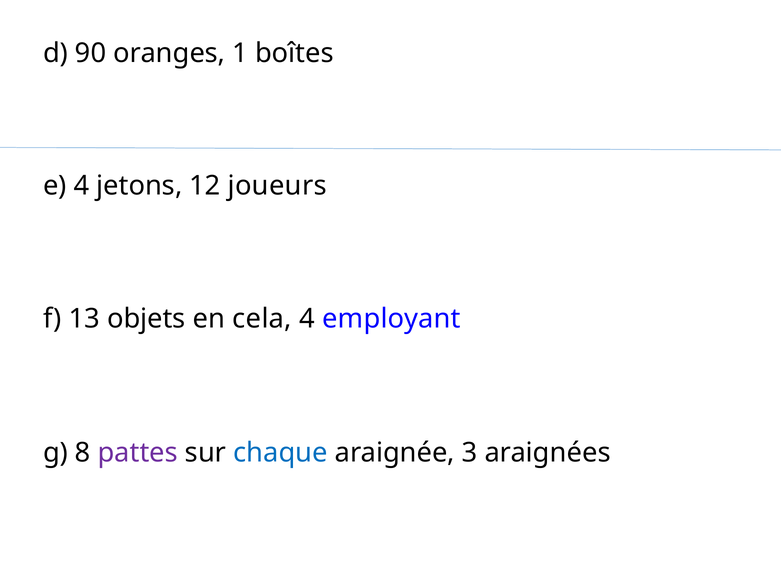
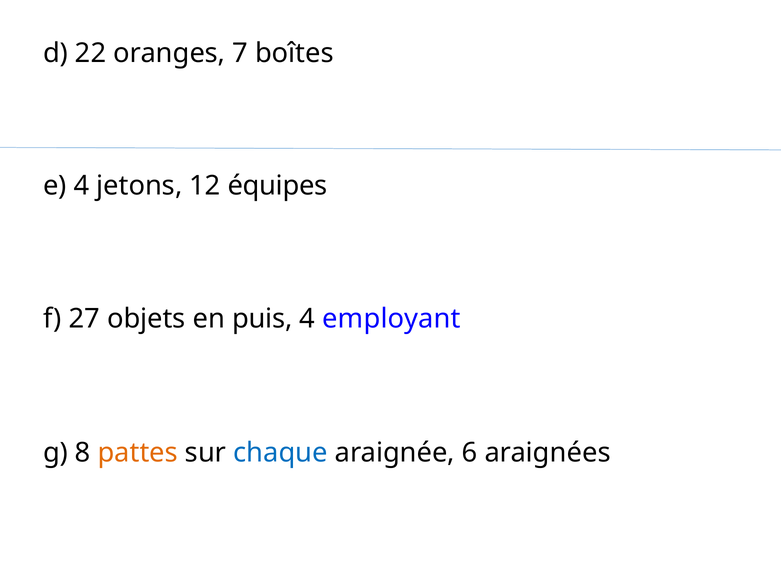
90: 90 -> 22
1: 1 -> 7
joueurs: joueurs -> équipes
13: 13 -> 27
cela: cela -> puis
pattes colour: purple -> orange
3: 3 -> 6
